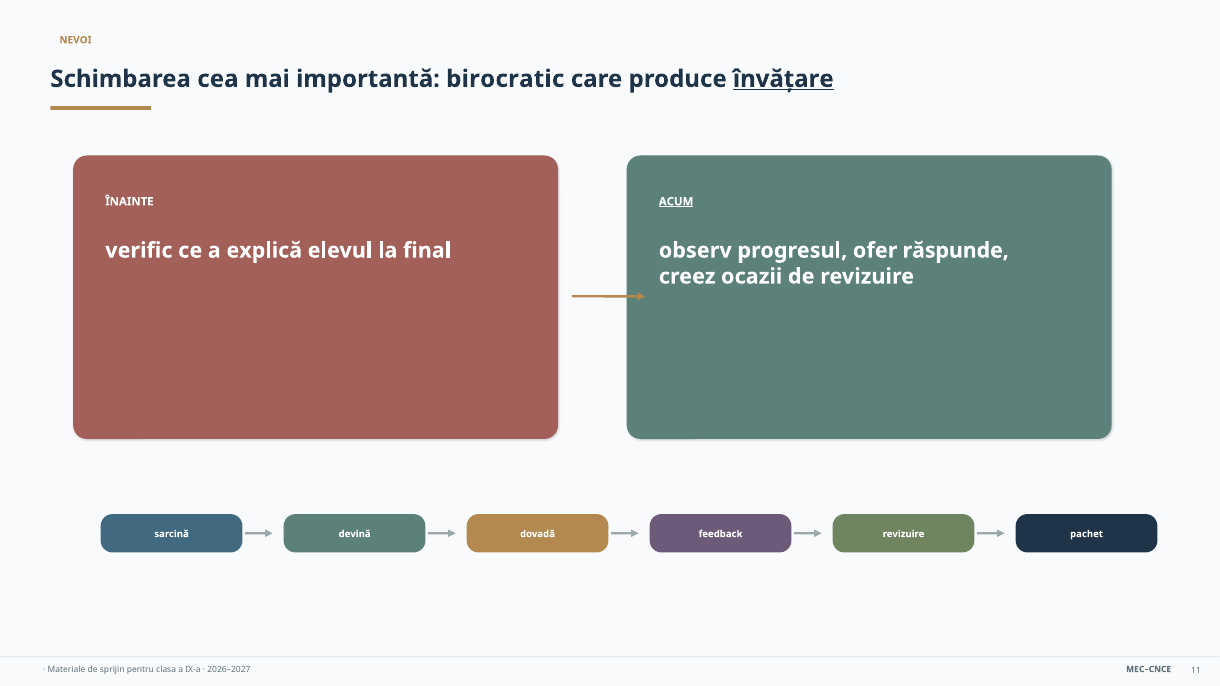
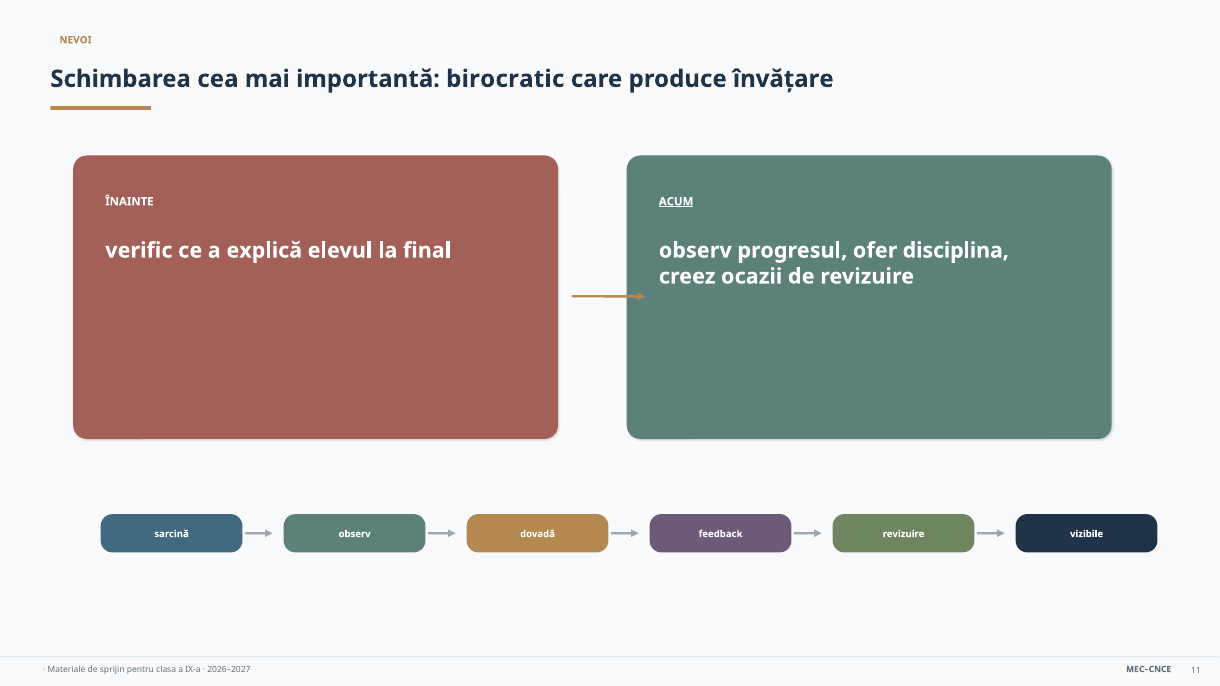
învățare underline: present -> none
răspunde: răspunde -> disciplina
sarcină devină: devină -> observ
pachet: pachet -> vizibile
